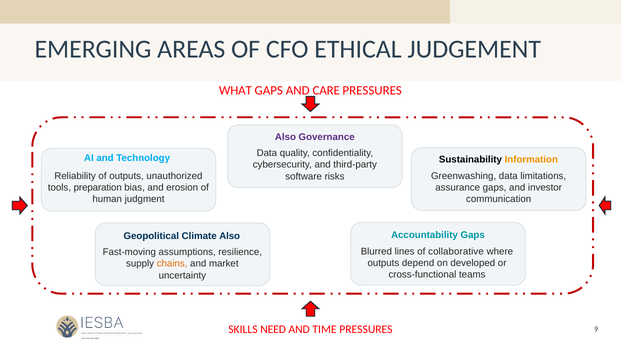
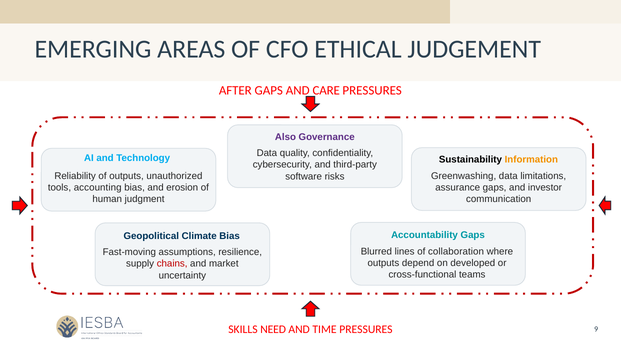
WHAT: WHAT -> AFTER
preparation: preparation -> accounting
Climate Also: Also -> Bias
collaborative: collaborative -> collaboration
chains colour: orange -> red
